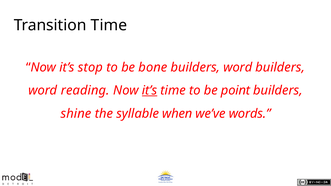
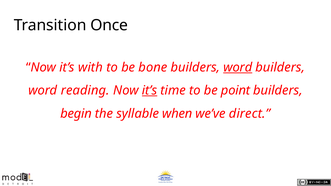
Transition Time: Time -> Once
stop: stop -> with
word at (238, 67) underline: none -> present
shine: shine -> begin
words: words -> direct
